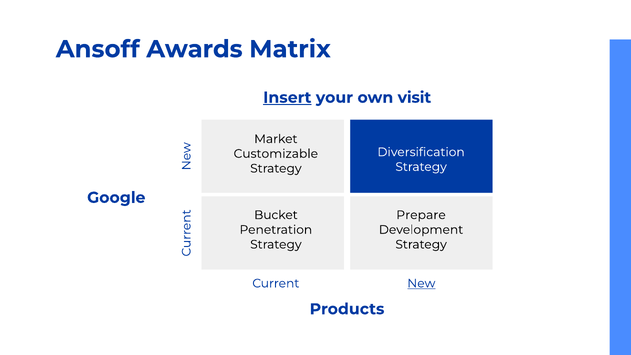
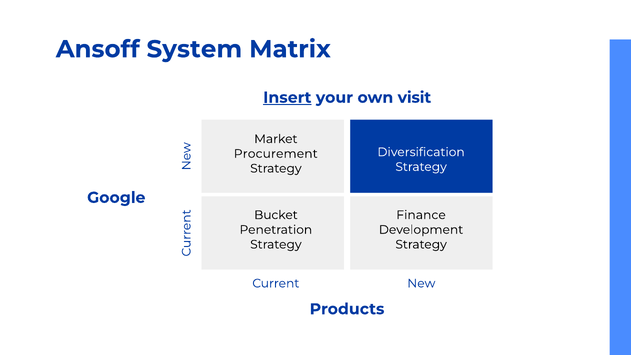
Awards: Awards -> System
Customizable: Customizable -> Procurement
Prepare: Prepare -> Finance
New underline: present -> none
